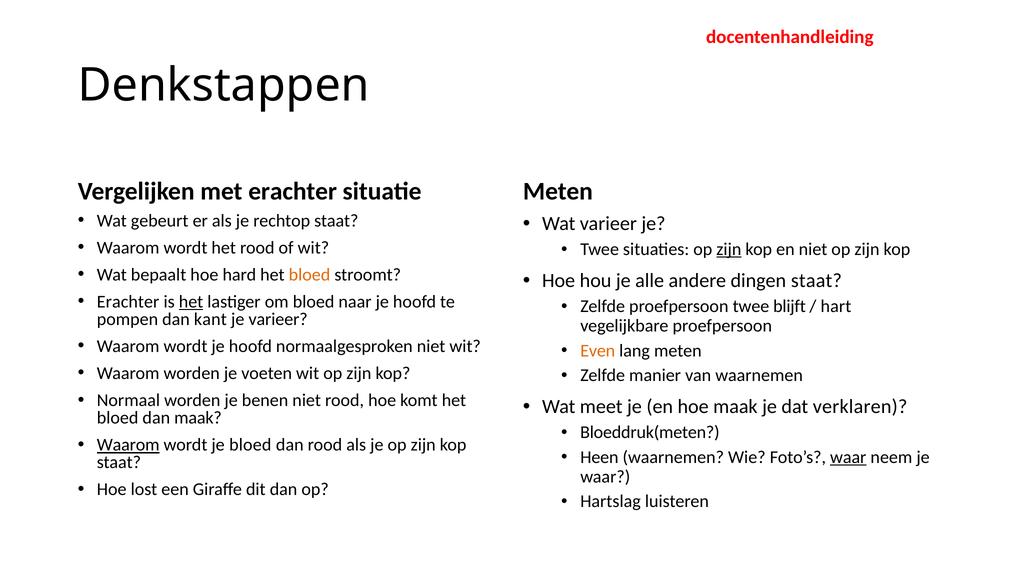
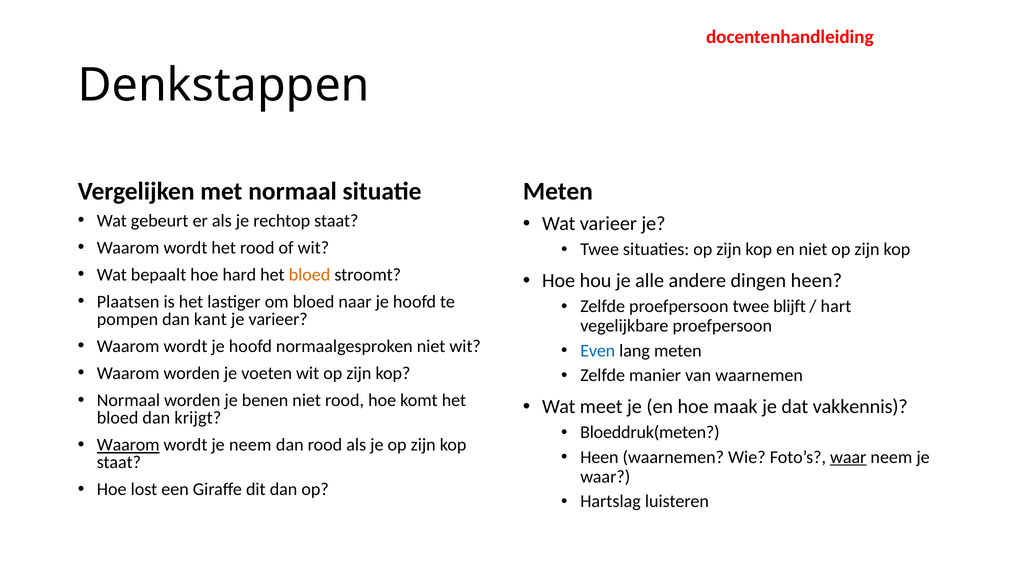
met erachter: erachter -> normaal
zijn at (729, 250) underline: present -> none
dingen staat: staat -> heen
Erachter at (128, 302): Erachter -> Plaatsen
het at (191, 302) underline: present -> none
Even colour: orange -> blue
verklaren: verklaren -> vakkennis
dan maak: maak -> krijgt
je bloed: bloed -> neem
